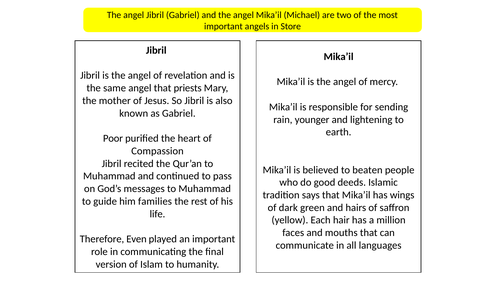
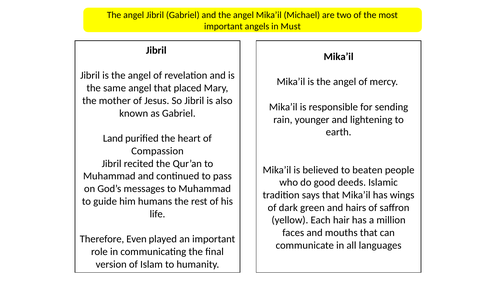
Store: Store -> Must
priests: priests -> placed
Poor: Poor -> Land
families: families -> humans
